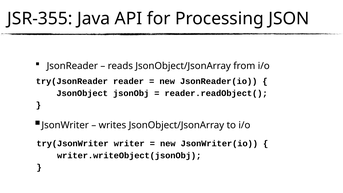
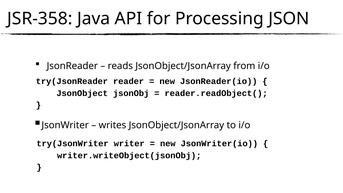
JSR-355: JSR-355 -> JSR-358
